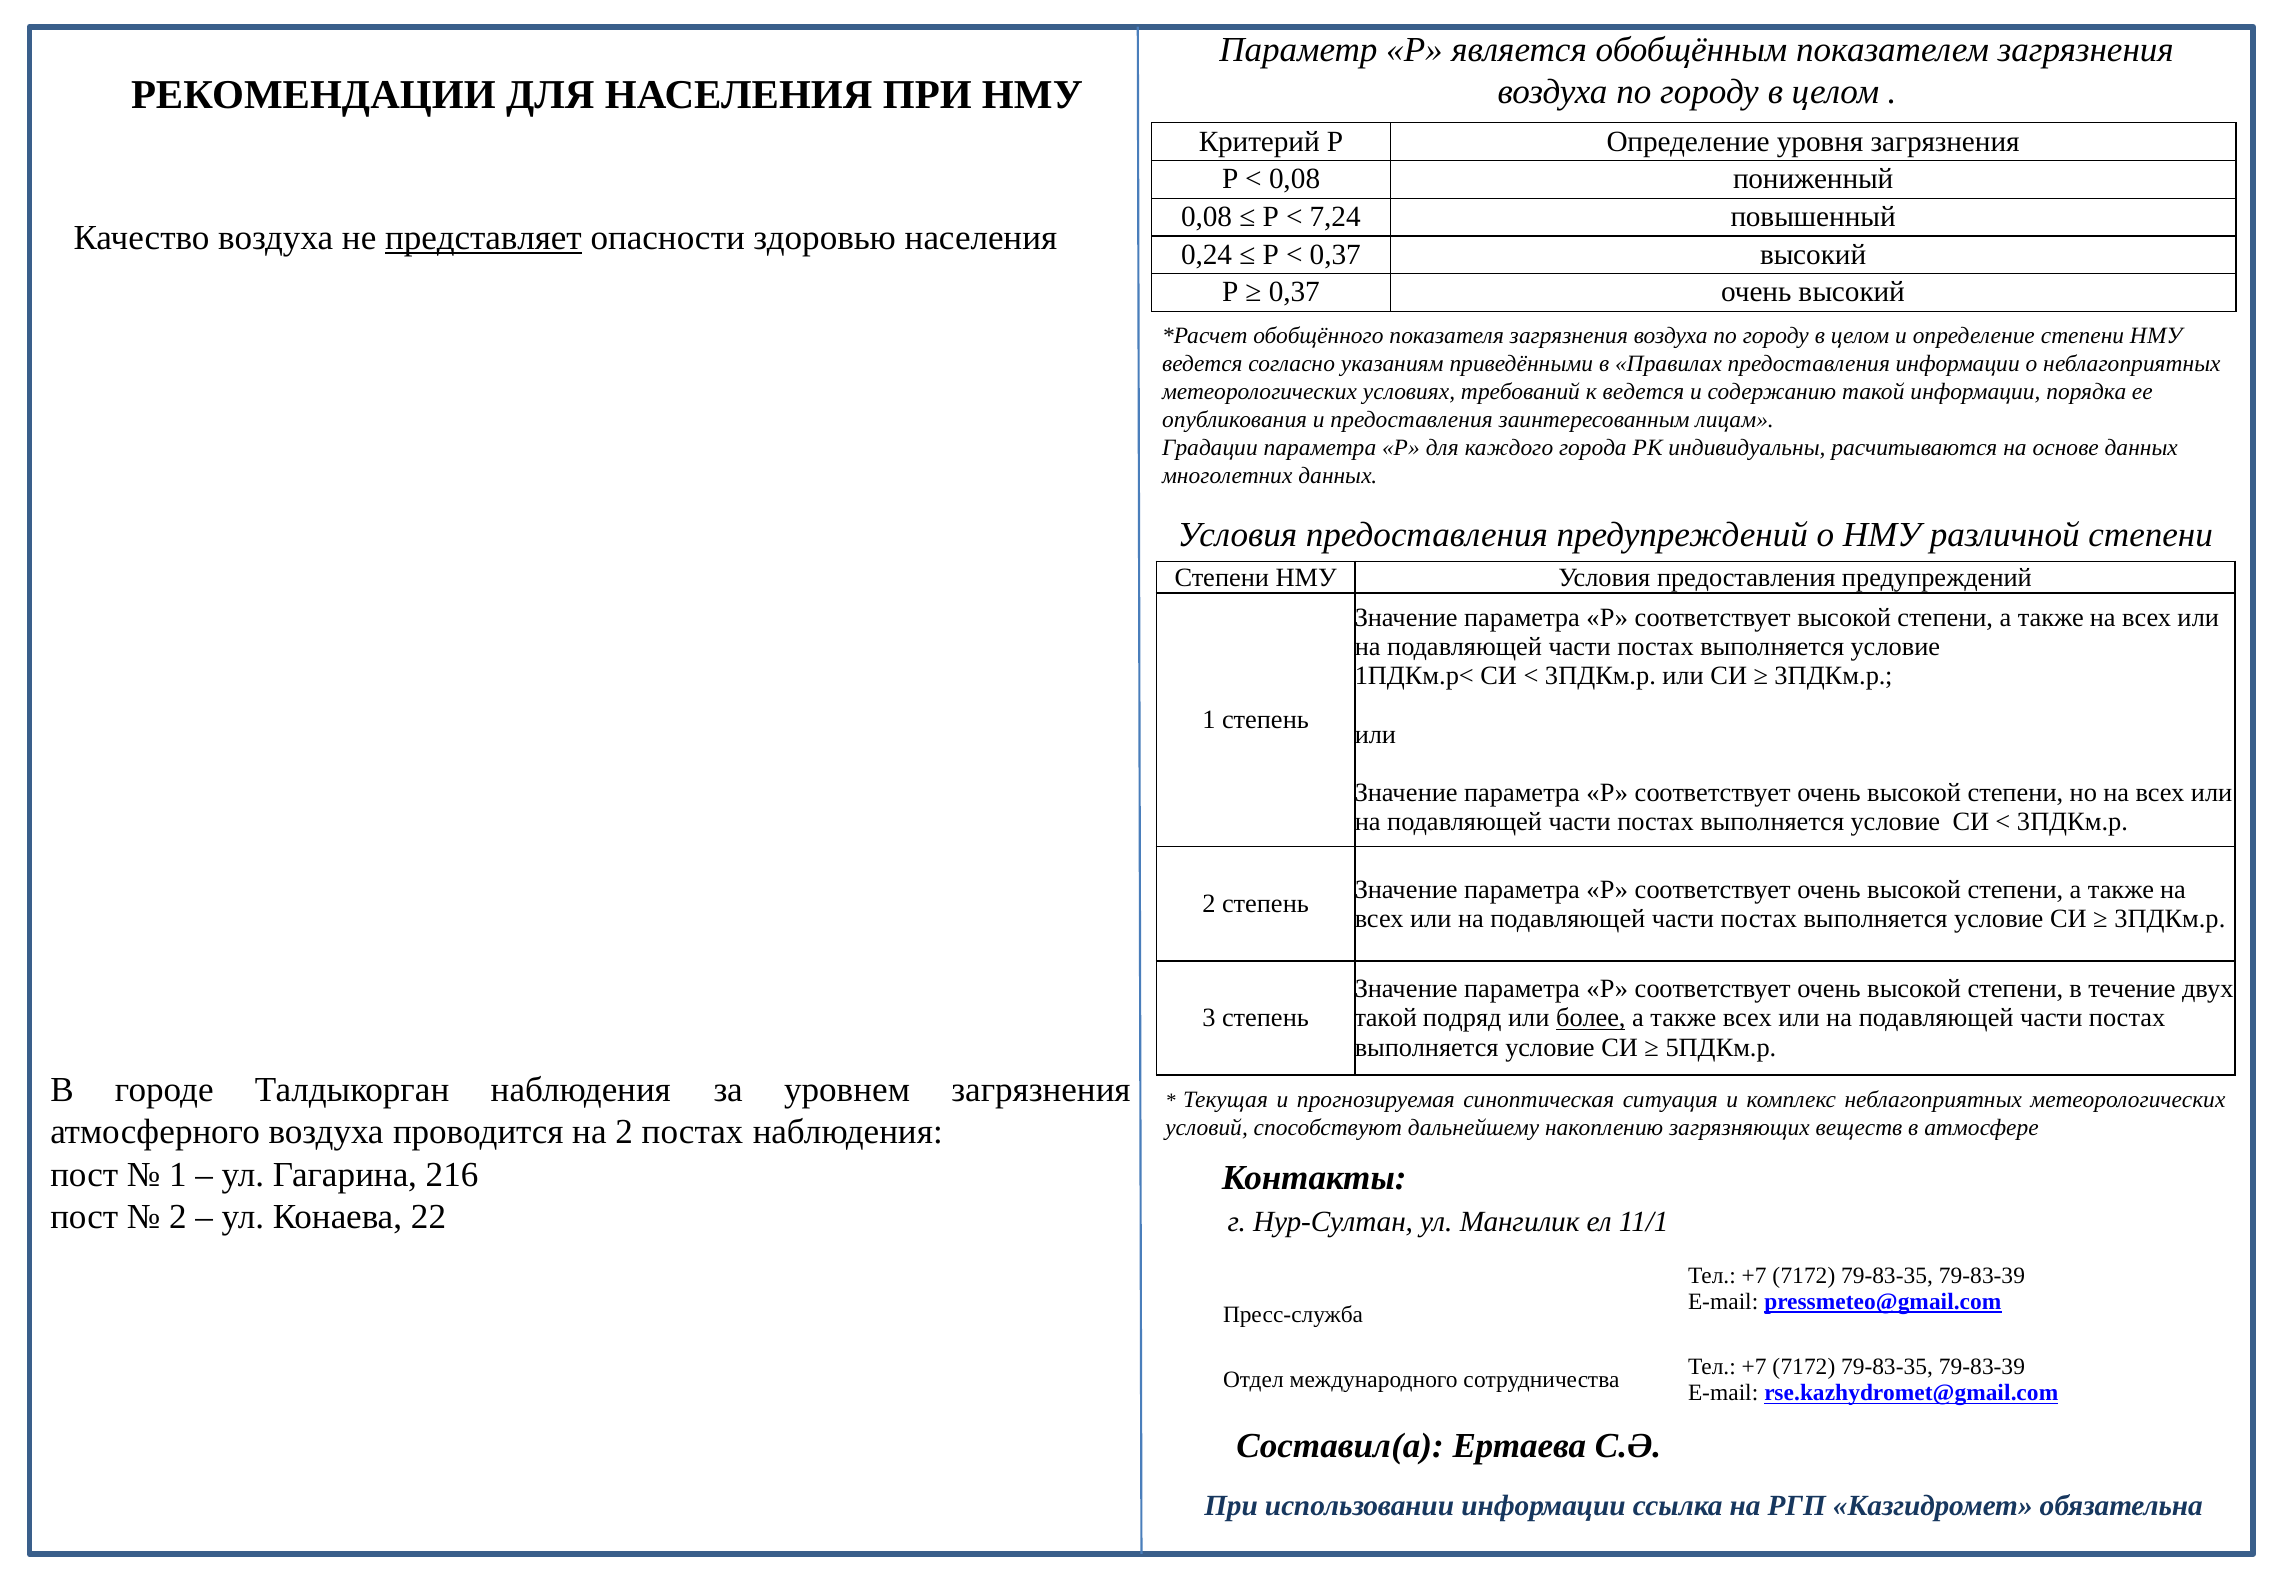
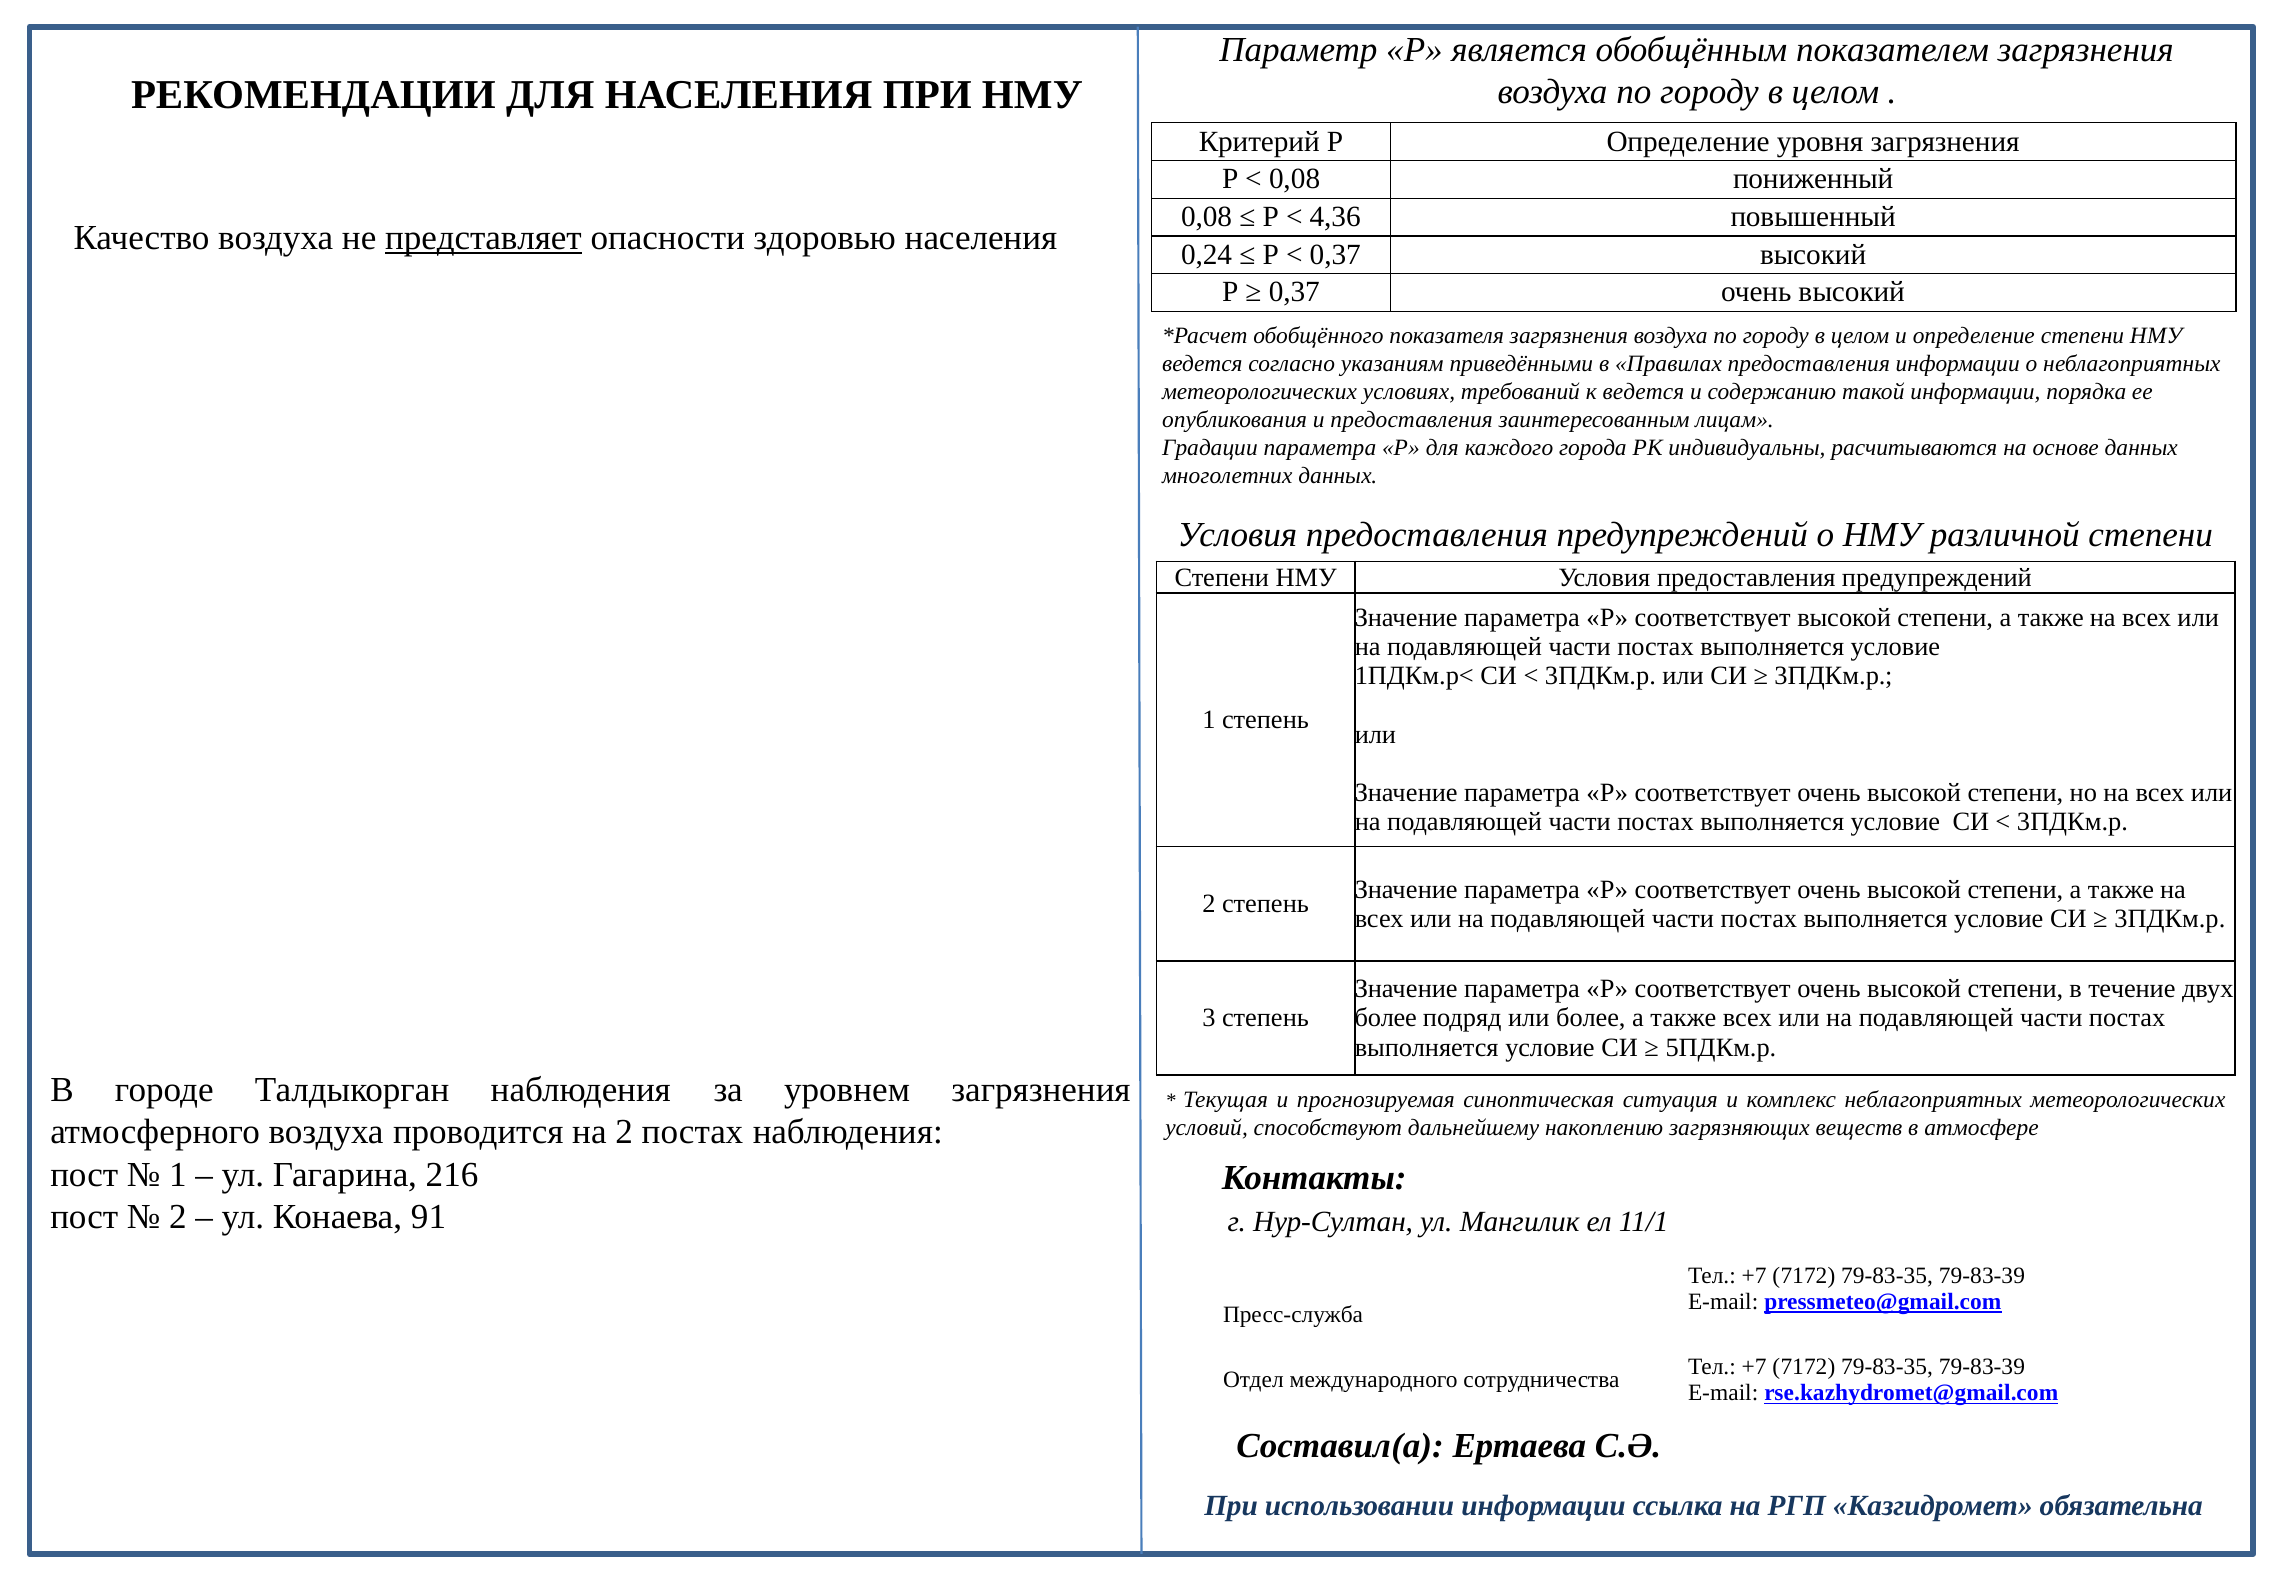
7,24: 7,24 -> 4,36
такой at (1386, 1018): такой -> более
более at (1591, 1018) underline: present -> none
22: 22 -> 91
